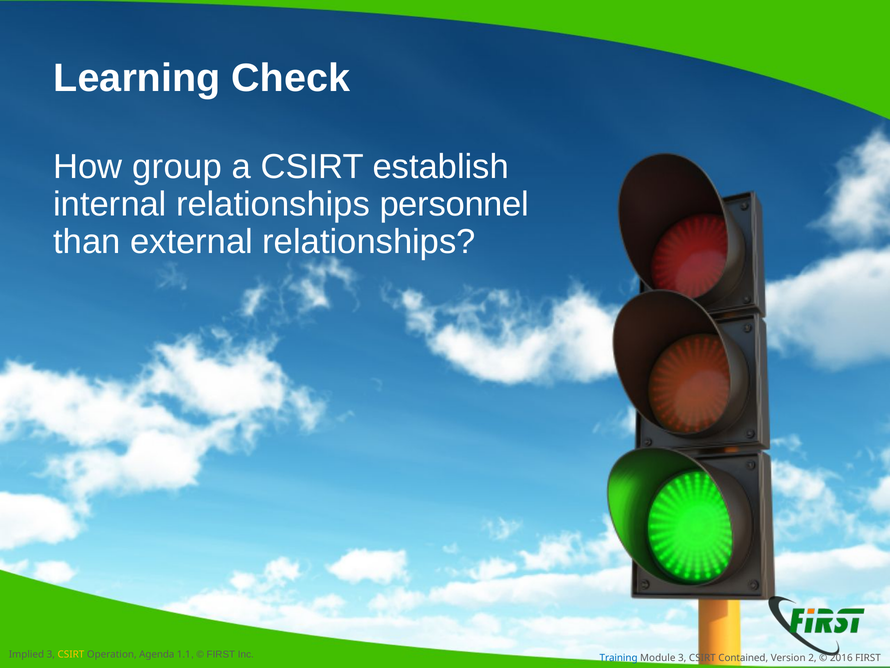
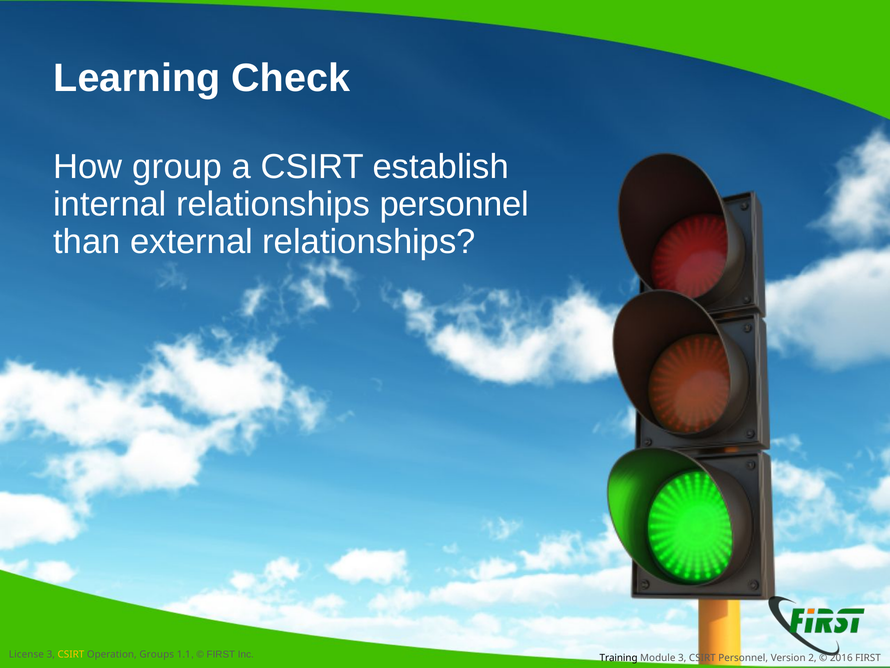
Implied: Implied -> License
Agenda: Agenda -> Groups
Training colour: blue -> black
CSIRT Contained: Contained -> Personnel
